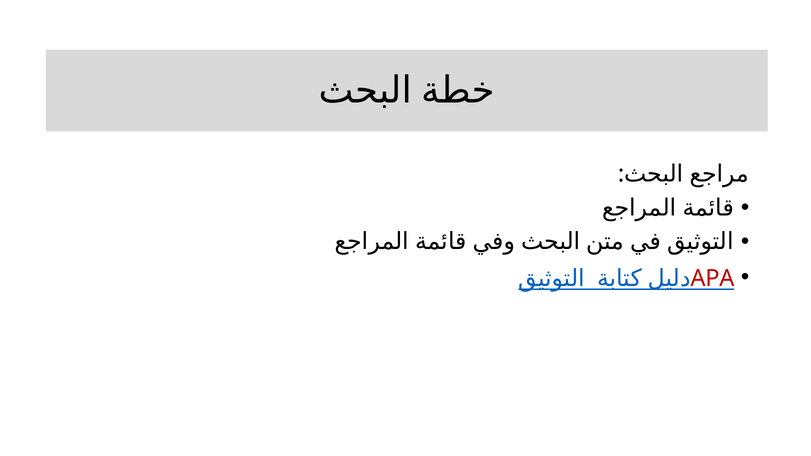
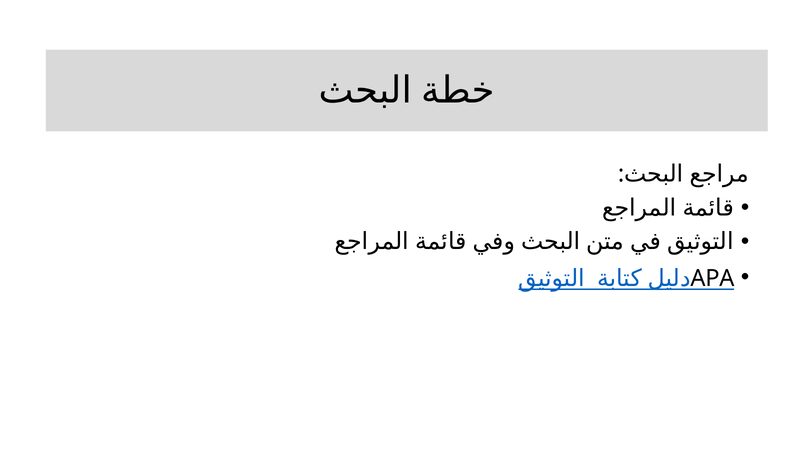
APA colour: red -> black
